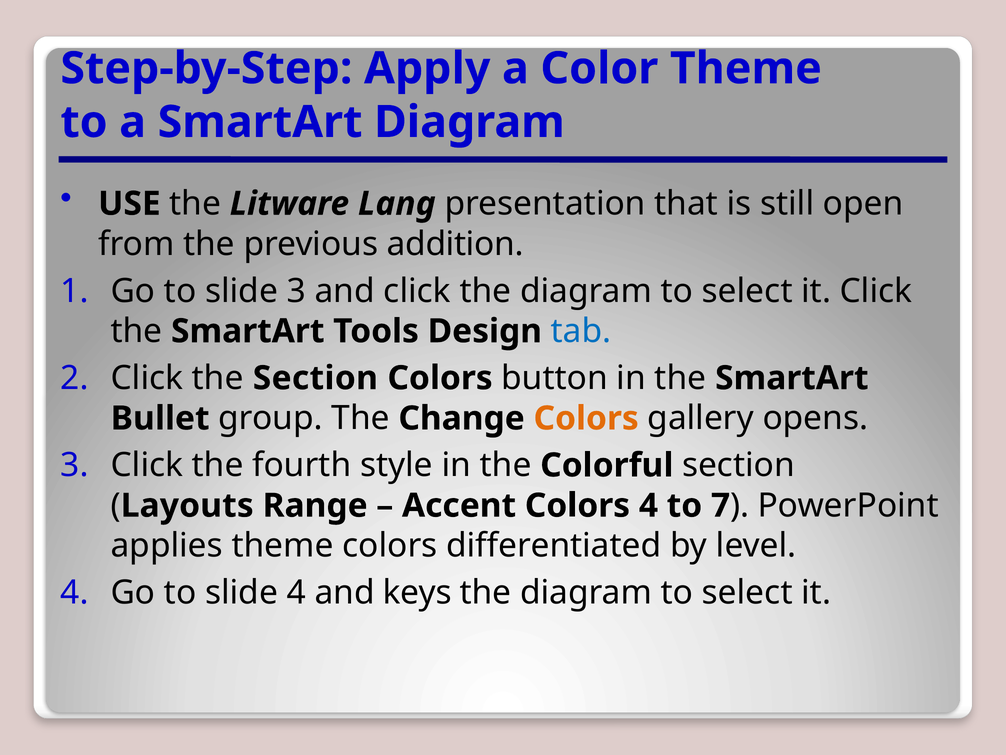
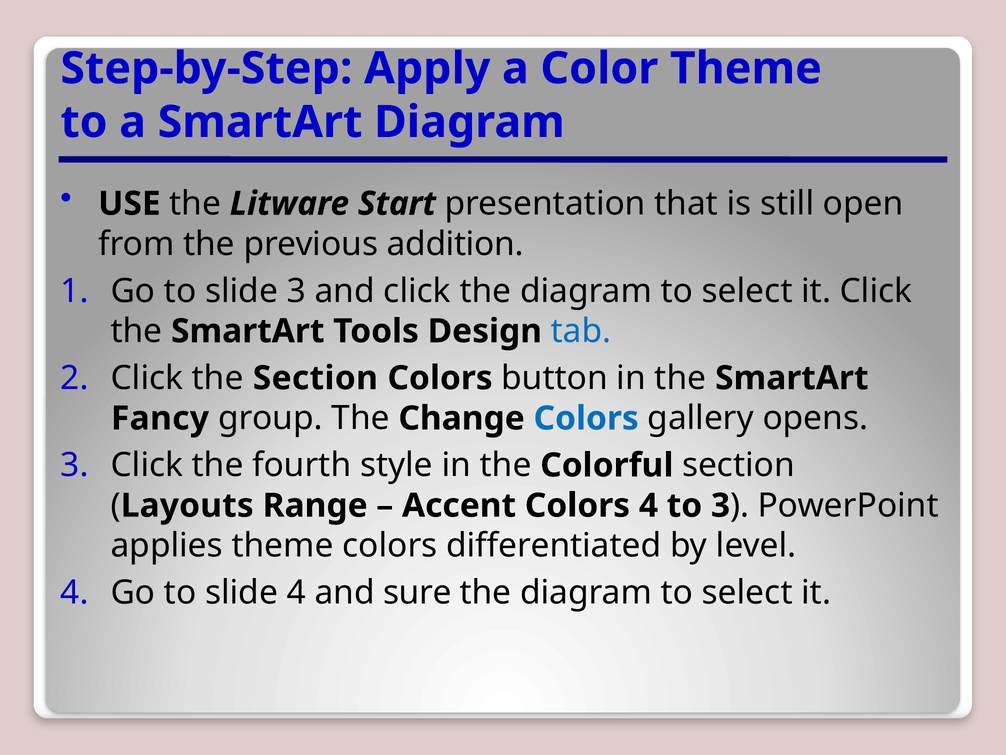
Lang: Lang -> Start
Bullet: Bullet -> Fancy
Colors at (586, 418) colour: orange -> blue
to 7: 7 -> 3
keys: keys -> sure
